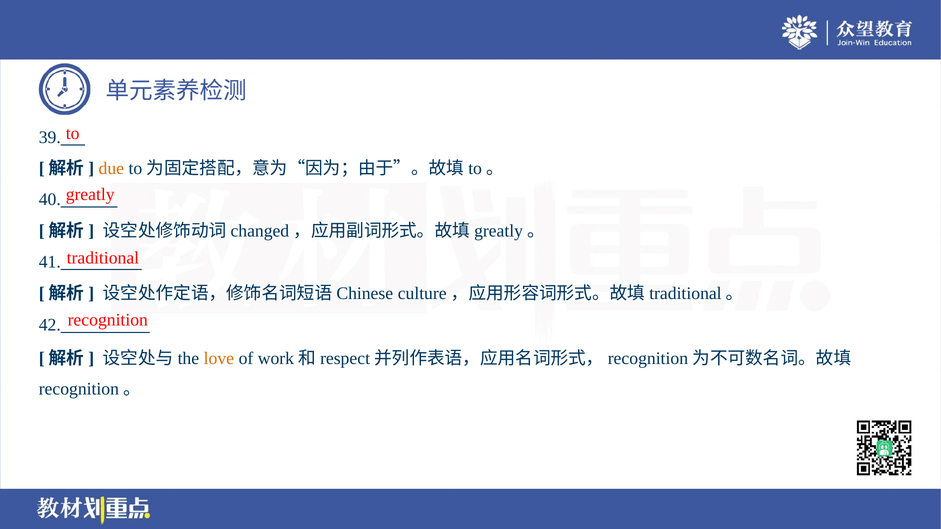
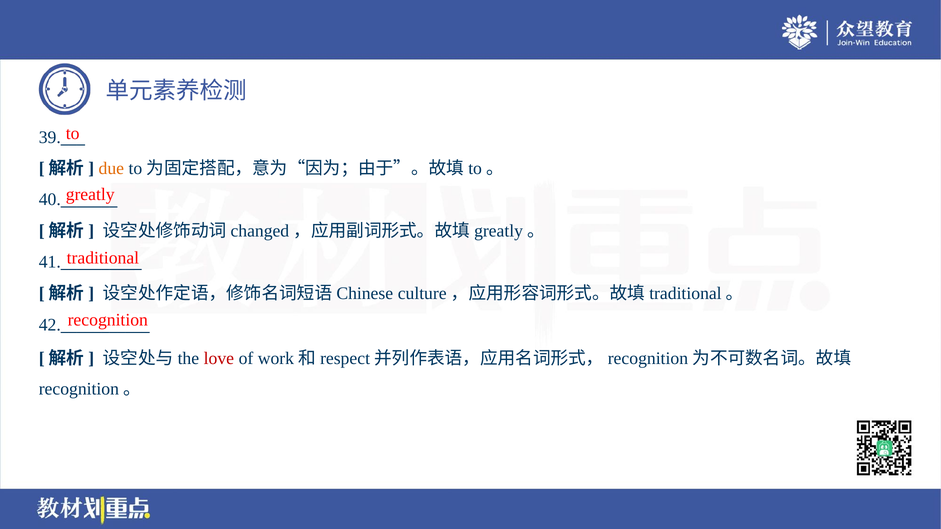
love colour: orange -> red
